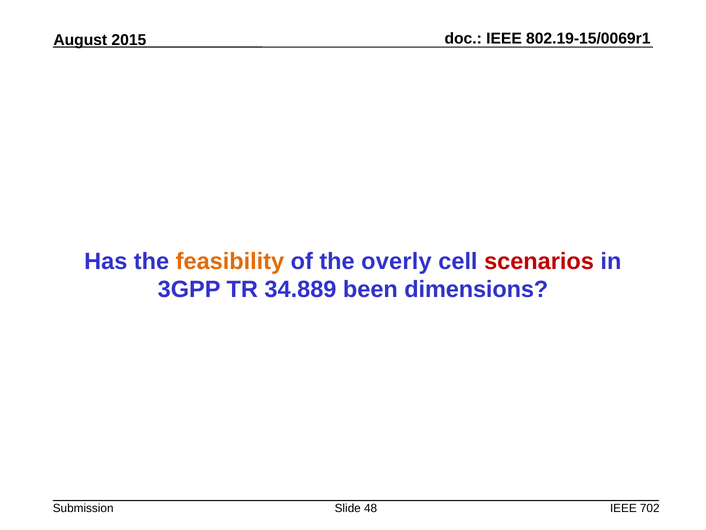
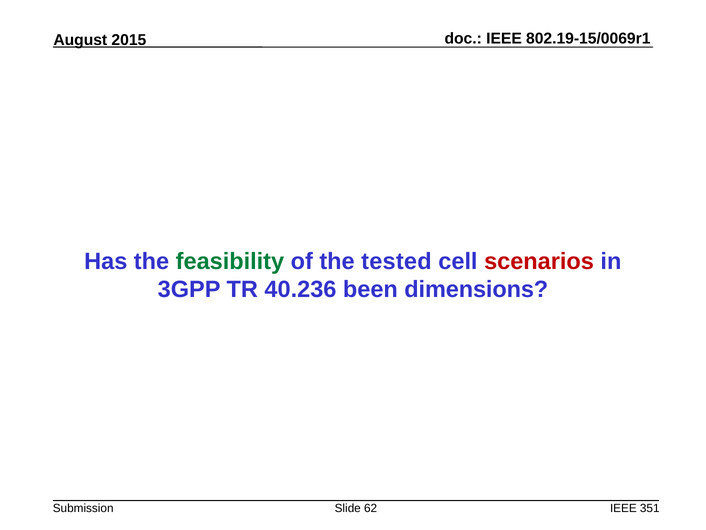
feasibility colour: orange -> green
overly: overly -> tested
34.889: 34.889 -> 40.236
48: 48 -> 62
702: 702 -> 351
